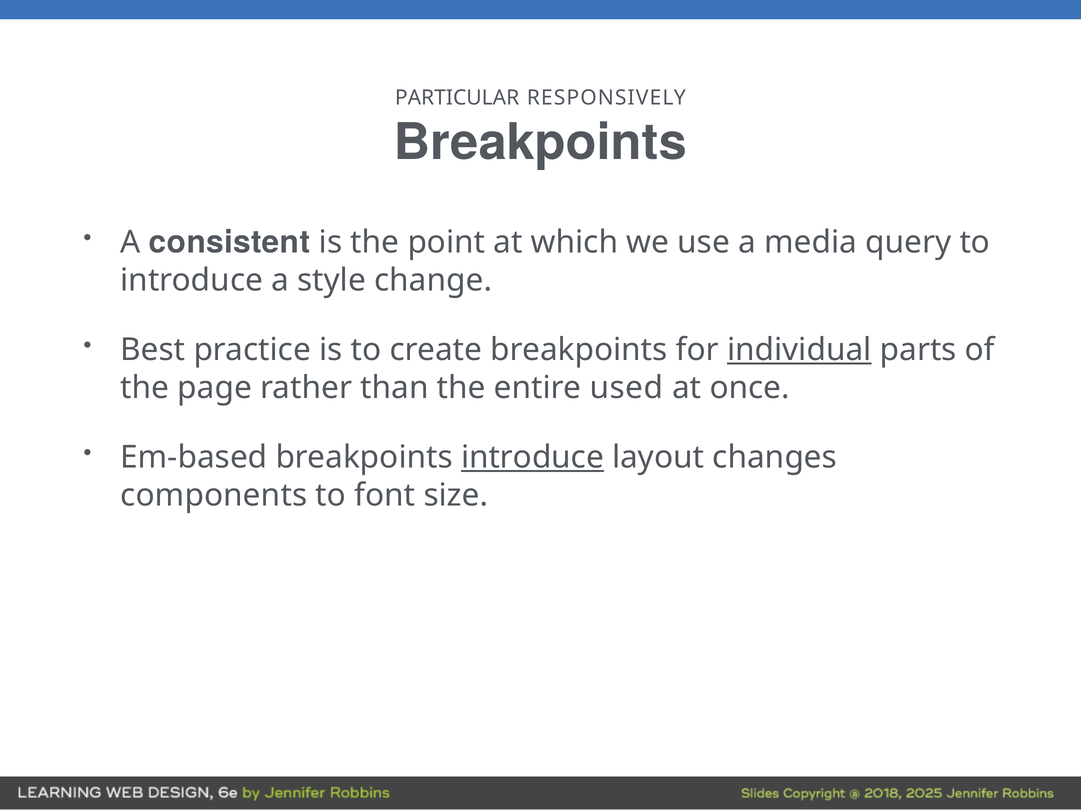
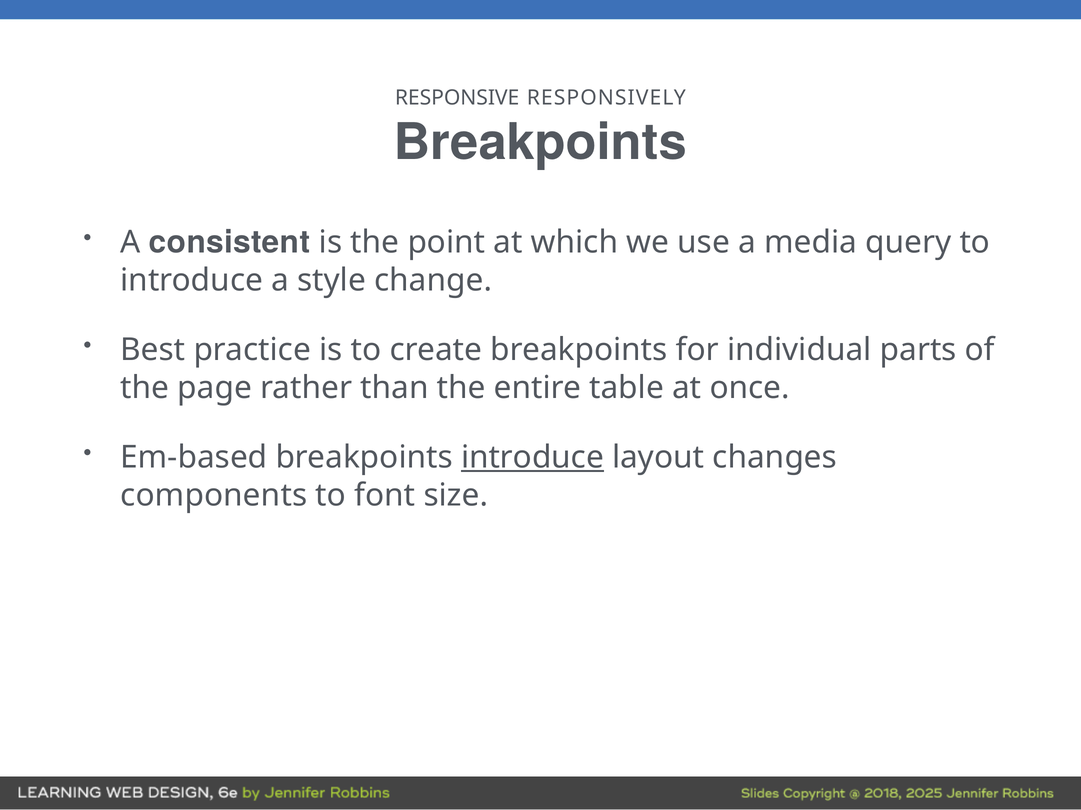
PARTICULAR: PARTICULAR -> RESPONSIVE
individual underline: present -> none
used: used -> table
